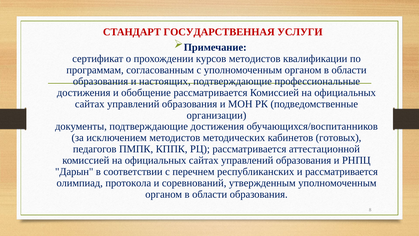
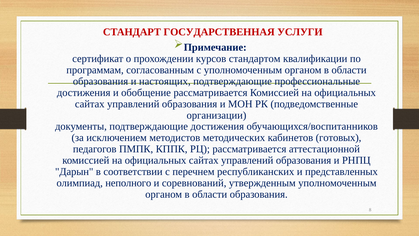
курсов методистов: методистов -> стандартом
и рассматривается: рассматривается -> представленных
протокола: протокола -> неполного
